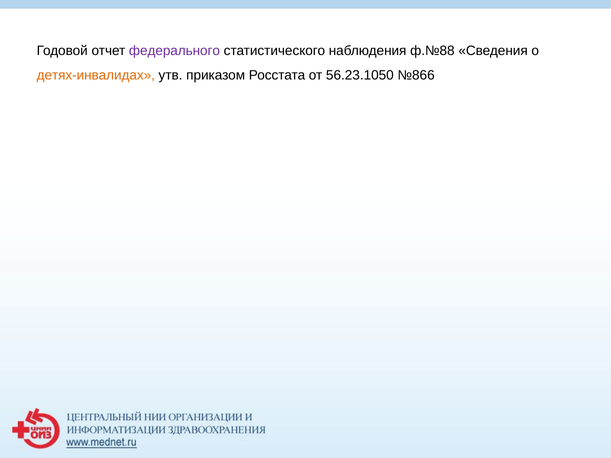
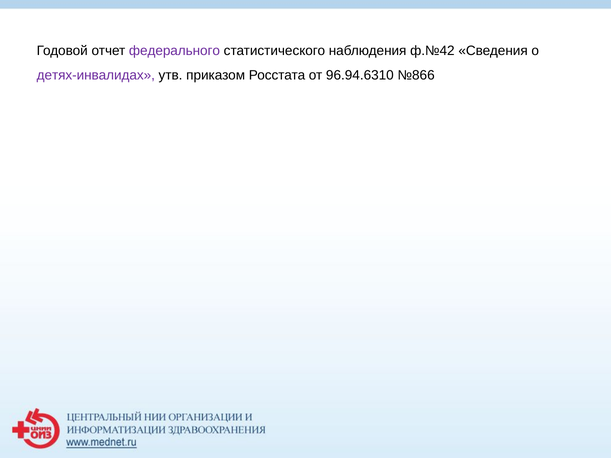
ф.№88: ф.№88 -> ф.№42
детях-инвалидах colour: orange -> purple
56.23.1050: 56.23.1050 -> 96.94.6310
